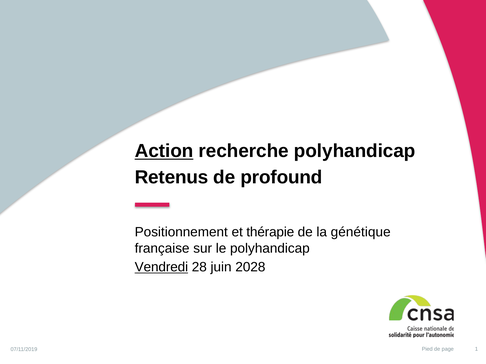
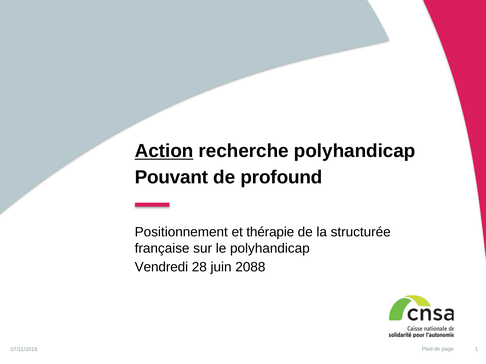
Retenus: Retenus -> Pouvant
génétique: génétique -> structurée
Vendredi underline: present -> none
2028: 2028 -> 2088
